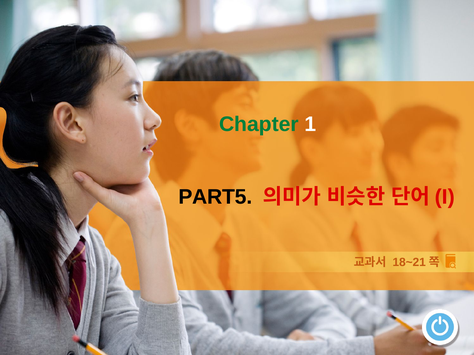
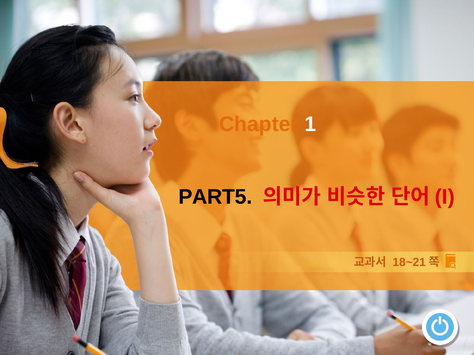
Chapter colour: green -> orange
